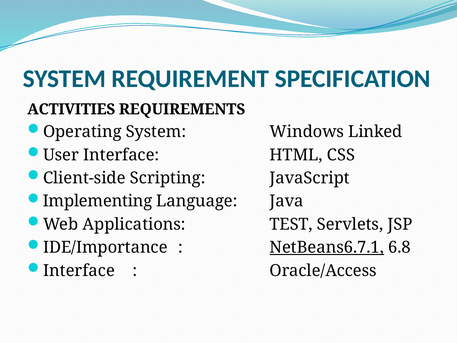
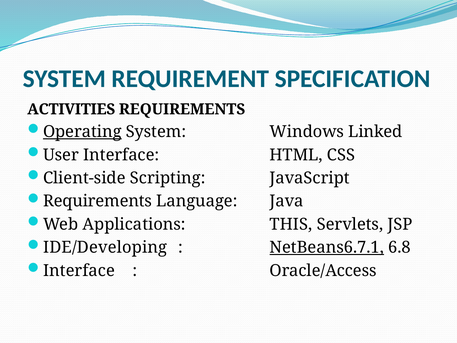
Operating underline: none -> present
Implementing at (98, 201): Implementing -> Requirements
TEST: TEST -> THIS
IDE/Importance: IDE/Importance -> IDE/Developing
